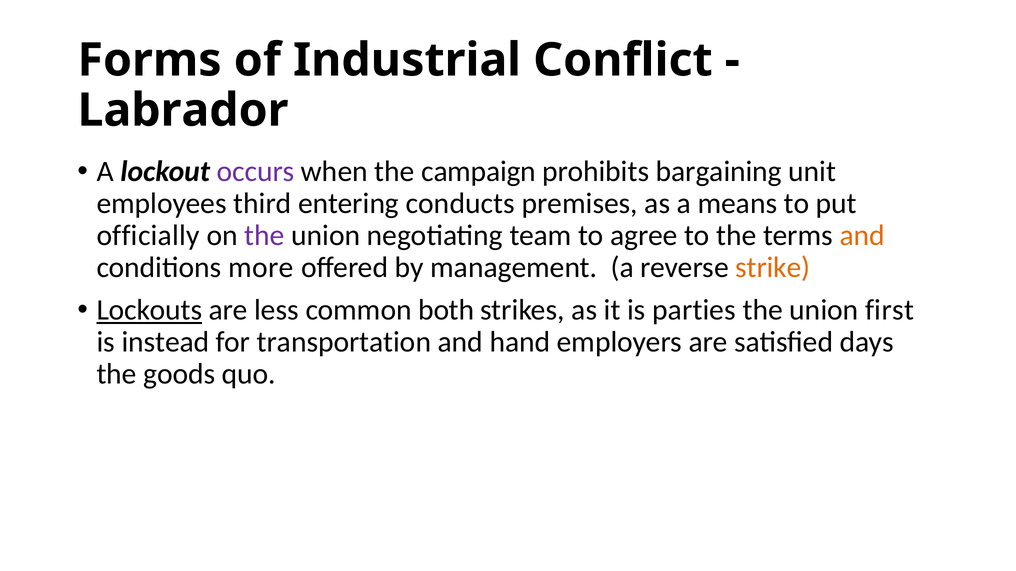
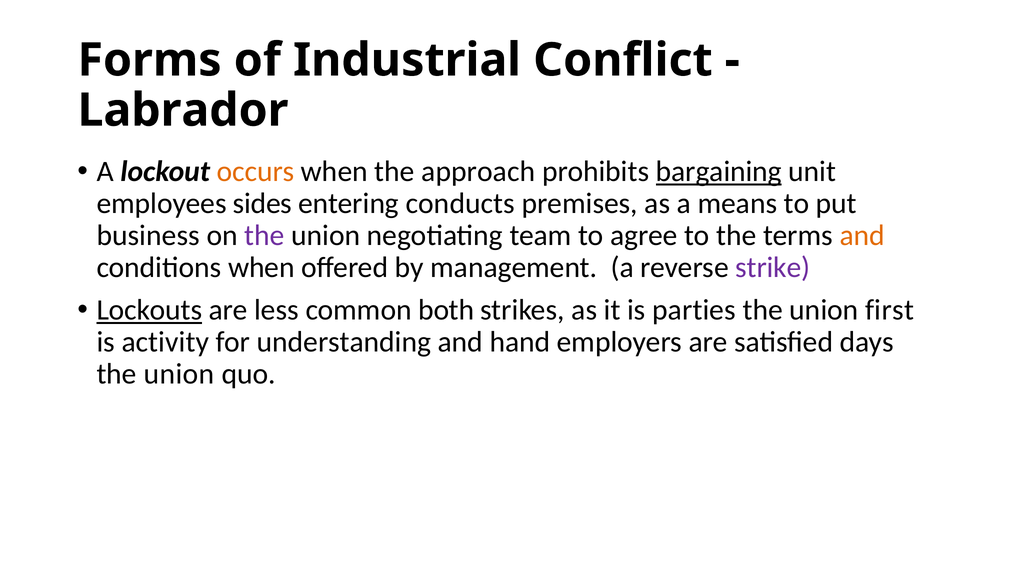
occurs colour: purple -> orange
campaign: campaign -> approach
bargaining underline: none -> present
third: third -> sides
officially: officially -> business
conditions more: more -> when
strike colour: orange -> purple
instead: instead -> activity
transportation: transportation -> understanding
goods at (179, 374): goods -> union
